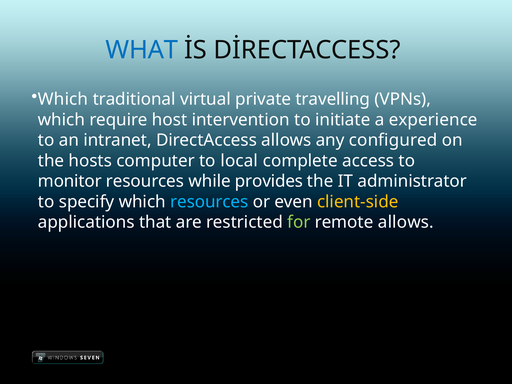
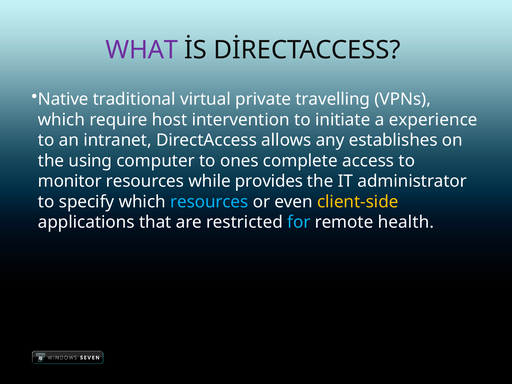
WHAT colour: blue -> purple
Which at (63, 99): Which -> Native
configured: configured -> establishes
hosts: hosts -> using
local: local -> ones
for colour: light green -> light blue
remote allows: allows -> health
